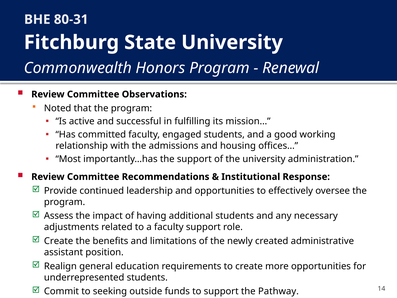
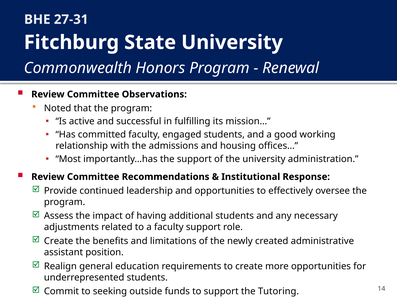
80-31: 80-31 -> 27-31
Pathway: Pathway -> Tutoring
